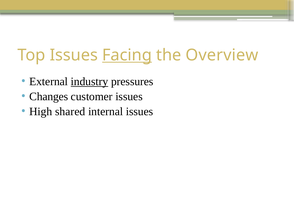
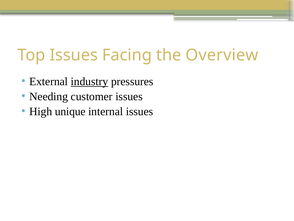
Facing underline: present -> none
Changes: Changes -> Needing
shared: shared -> unique
